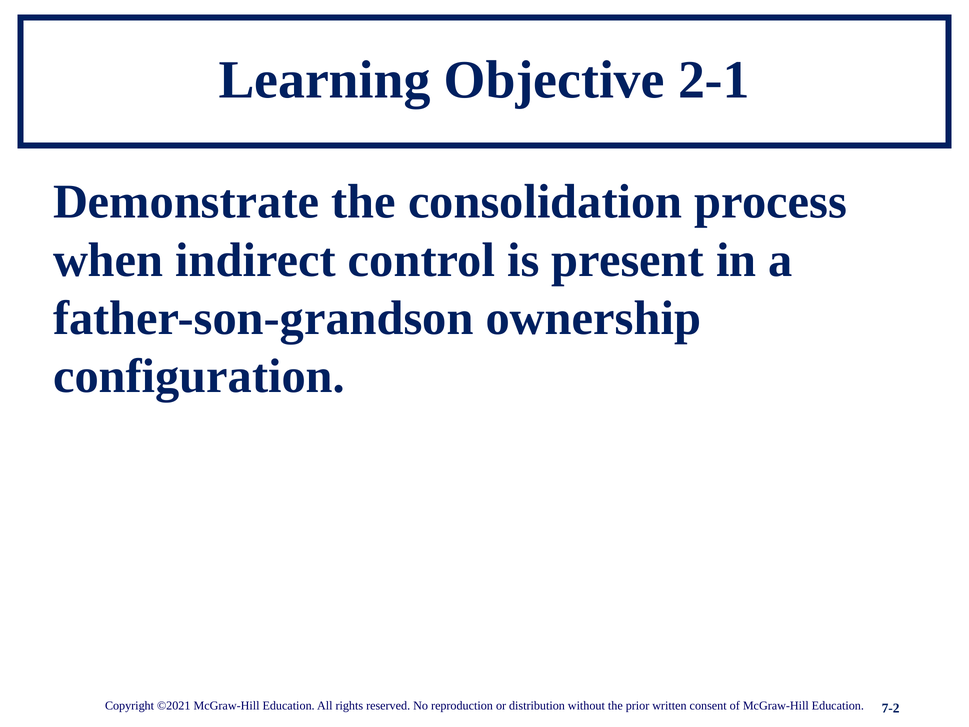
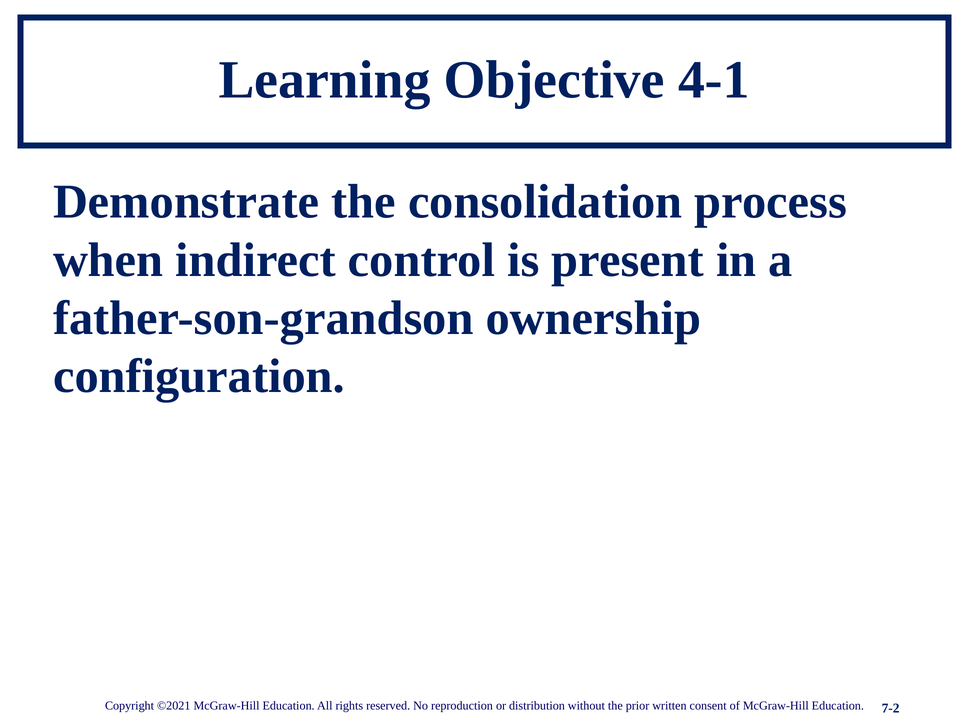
2-1: 2-1 -> 4-1
